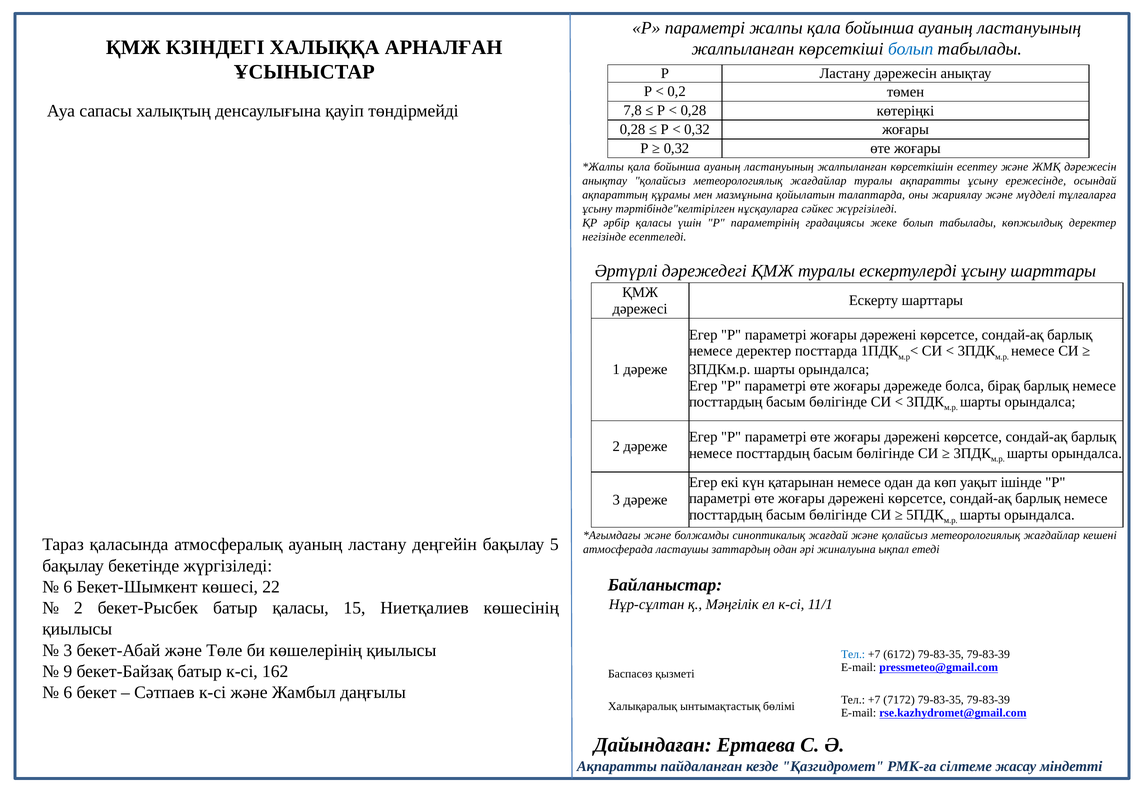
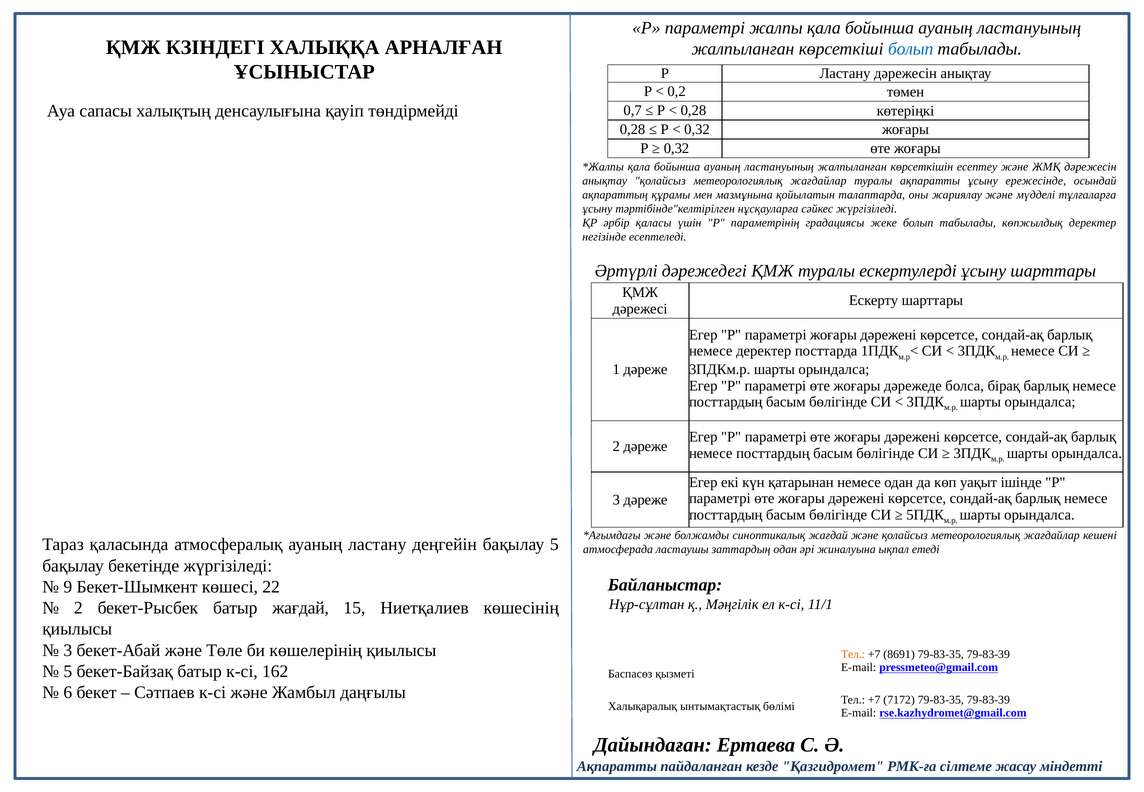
7,8: 7,8 -> 0,7
6 at (68, 587): 6 -> 9
батыр қаласы: қаласы -> жағдай
Тел at (853, 654) colour: blue -> orange
6172: 6172 -> 8691
9 at (68, 671): 9 -> 5
